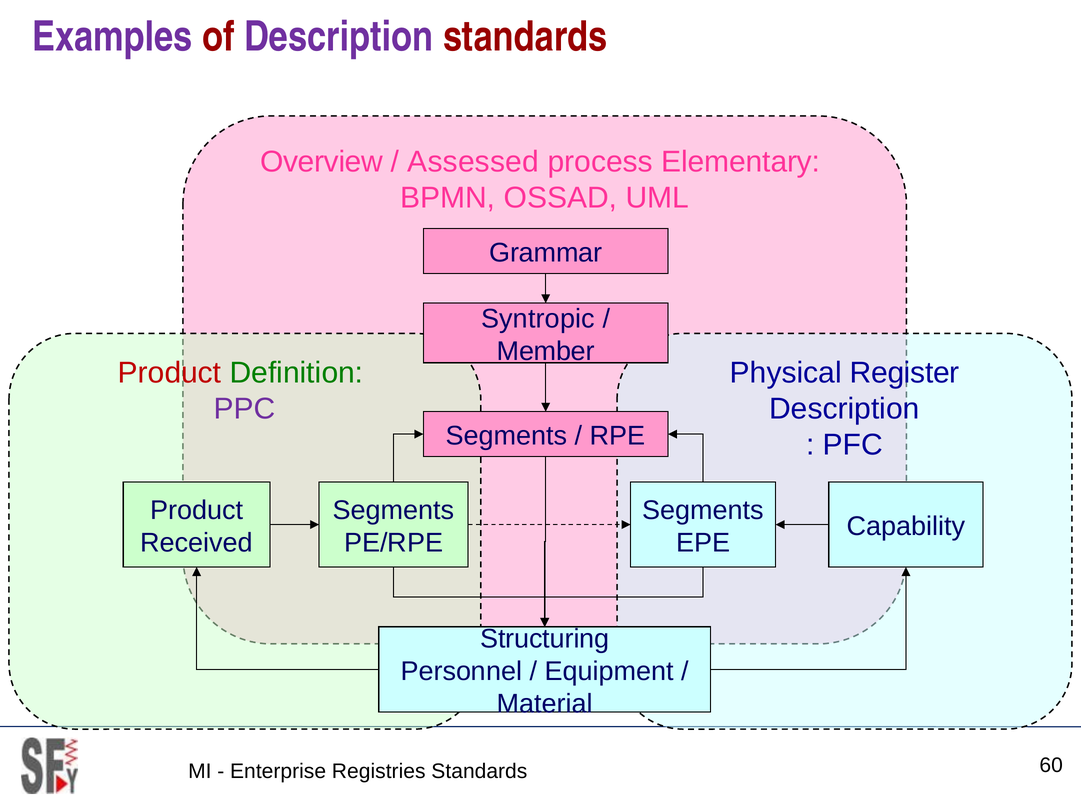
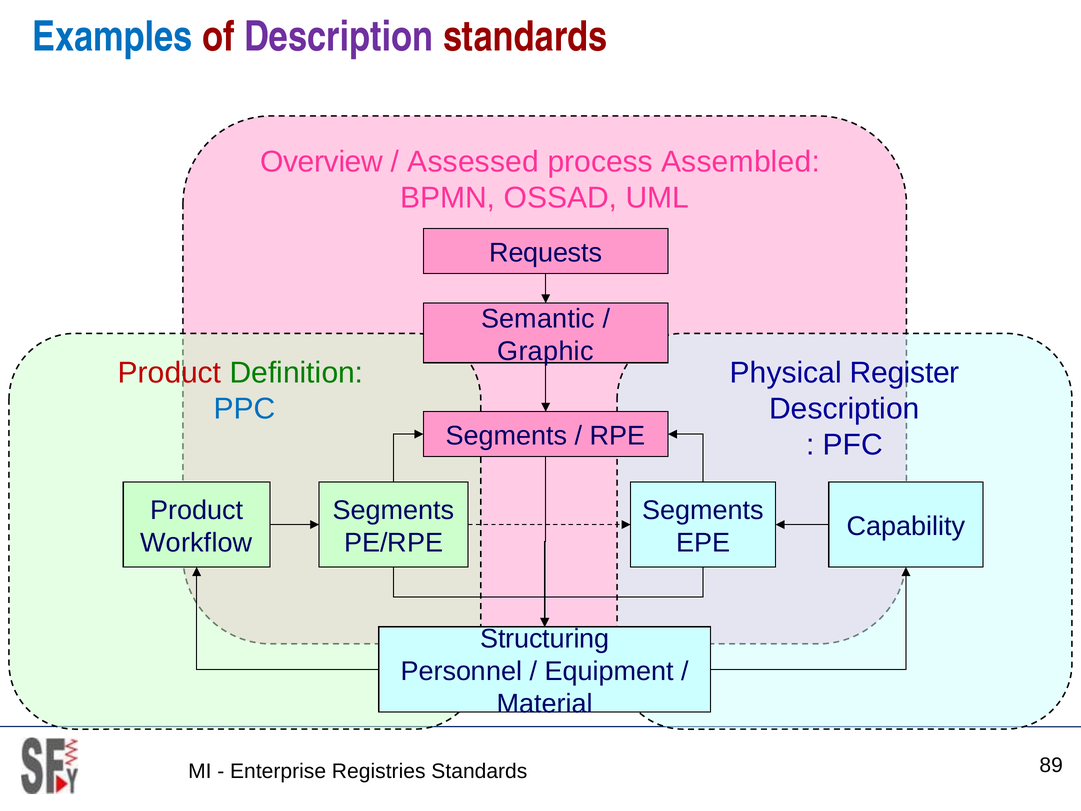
Examples colour: purple -> blue
Elementary: Elementary -> Assembled
Grammar: Grammar -> Requests
Syntropic: Syntropic -> Semantic
Member: Member -> Graphic
PPC colour: purple -> blue
Received: Received -> Workflow
60: 60 -> 89
